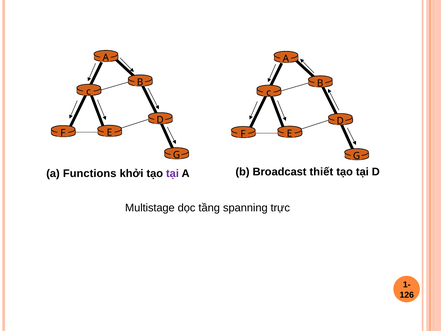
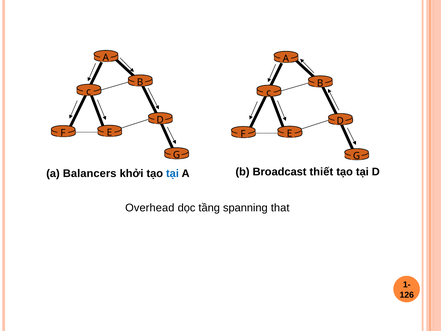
Functions: Functions -> Balancers
tại at (172, 173) colour: purple -> blue
Multistage: Multistage -> Overhead
trực: trực -> that
